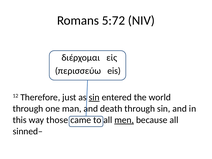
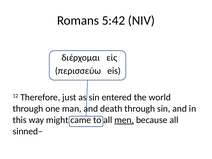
5:72: 5:72 -> 5:42
sin at (94, 97) underline: present -> none
those: those -> might
